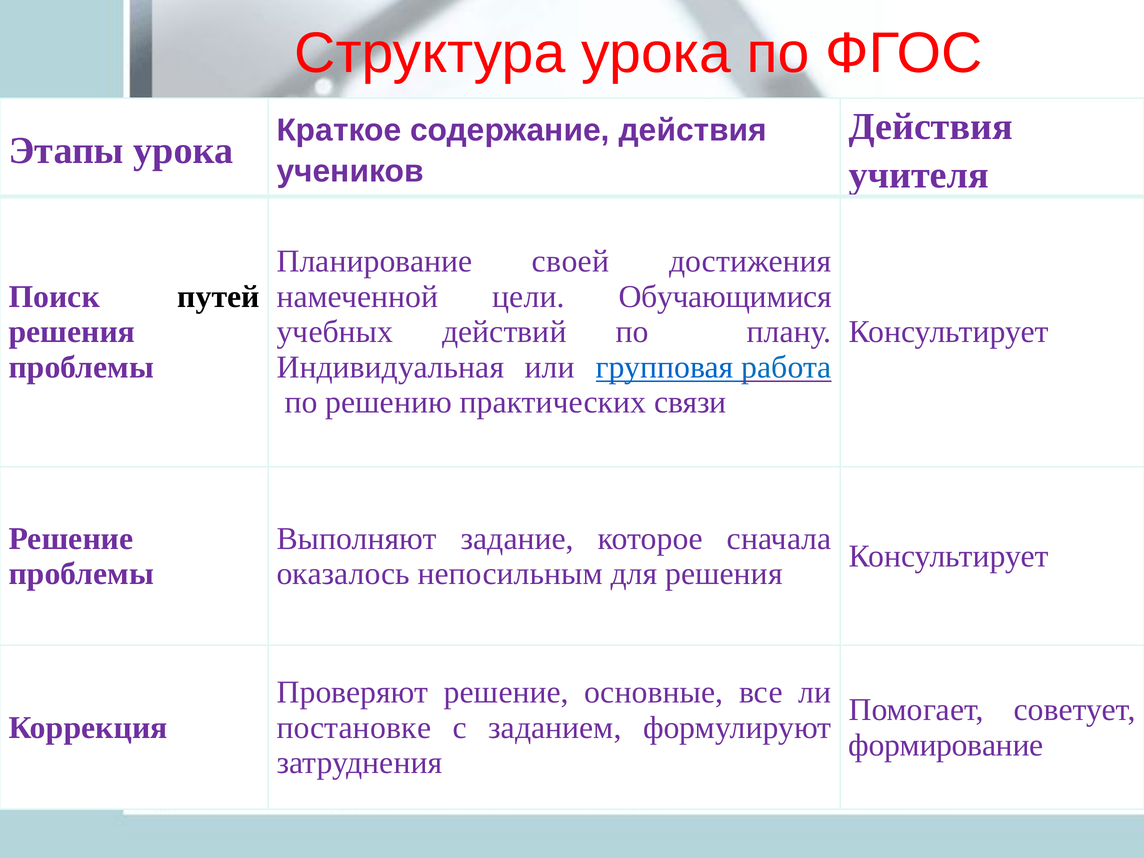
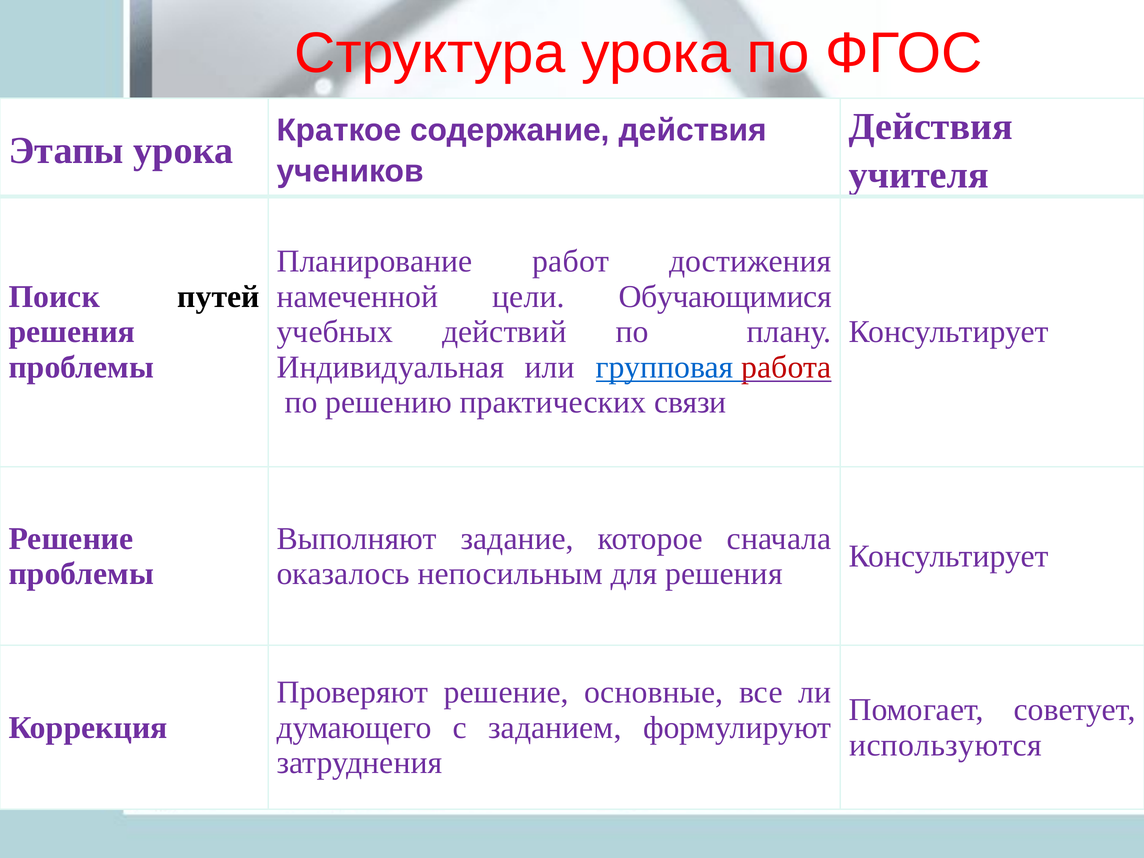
своей: своей -> работ
работа colour: blue -> red
постановке: постановке -> думающего
формирование: формирование -> используются
